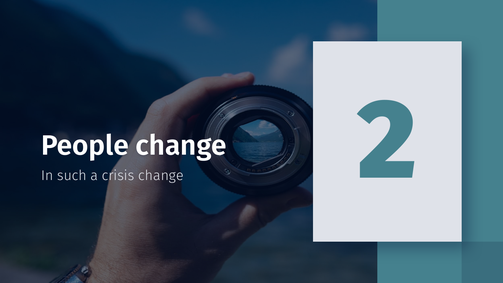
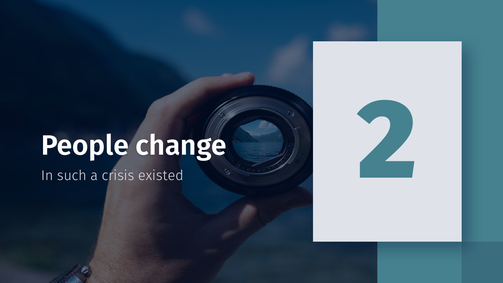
crisis change: change -> existed
